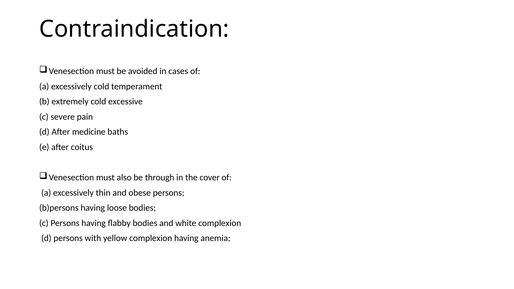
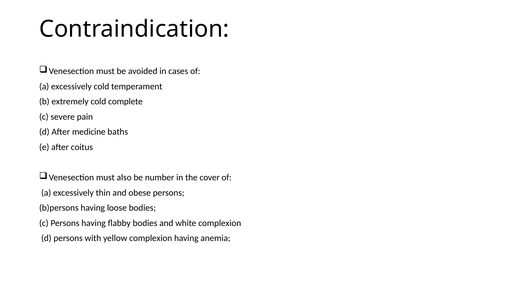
excessive: excessive -> complete
through: through -> number
